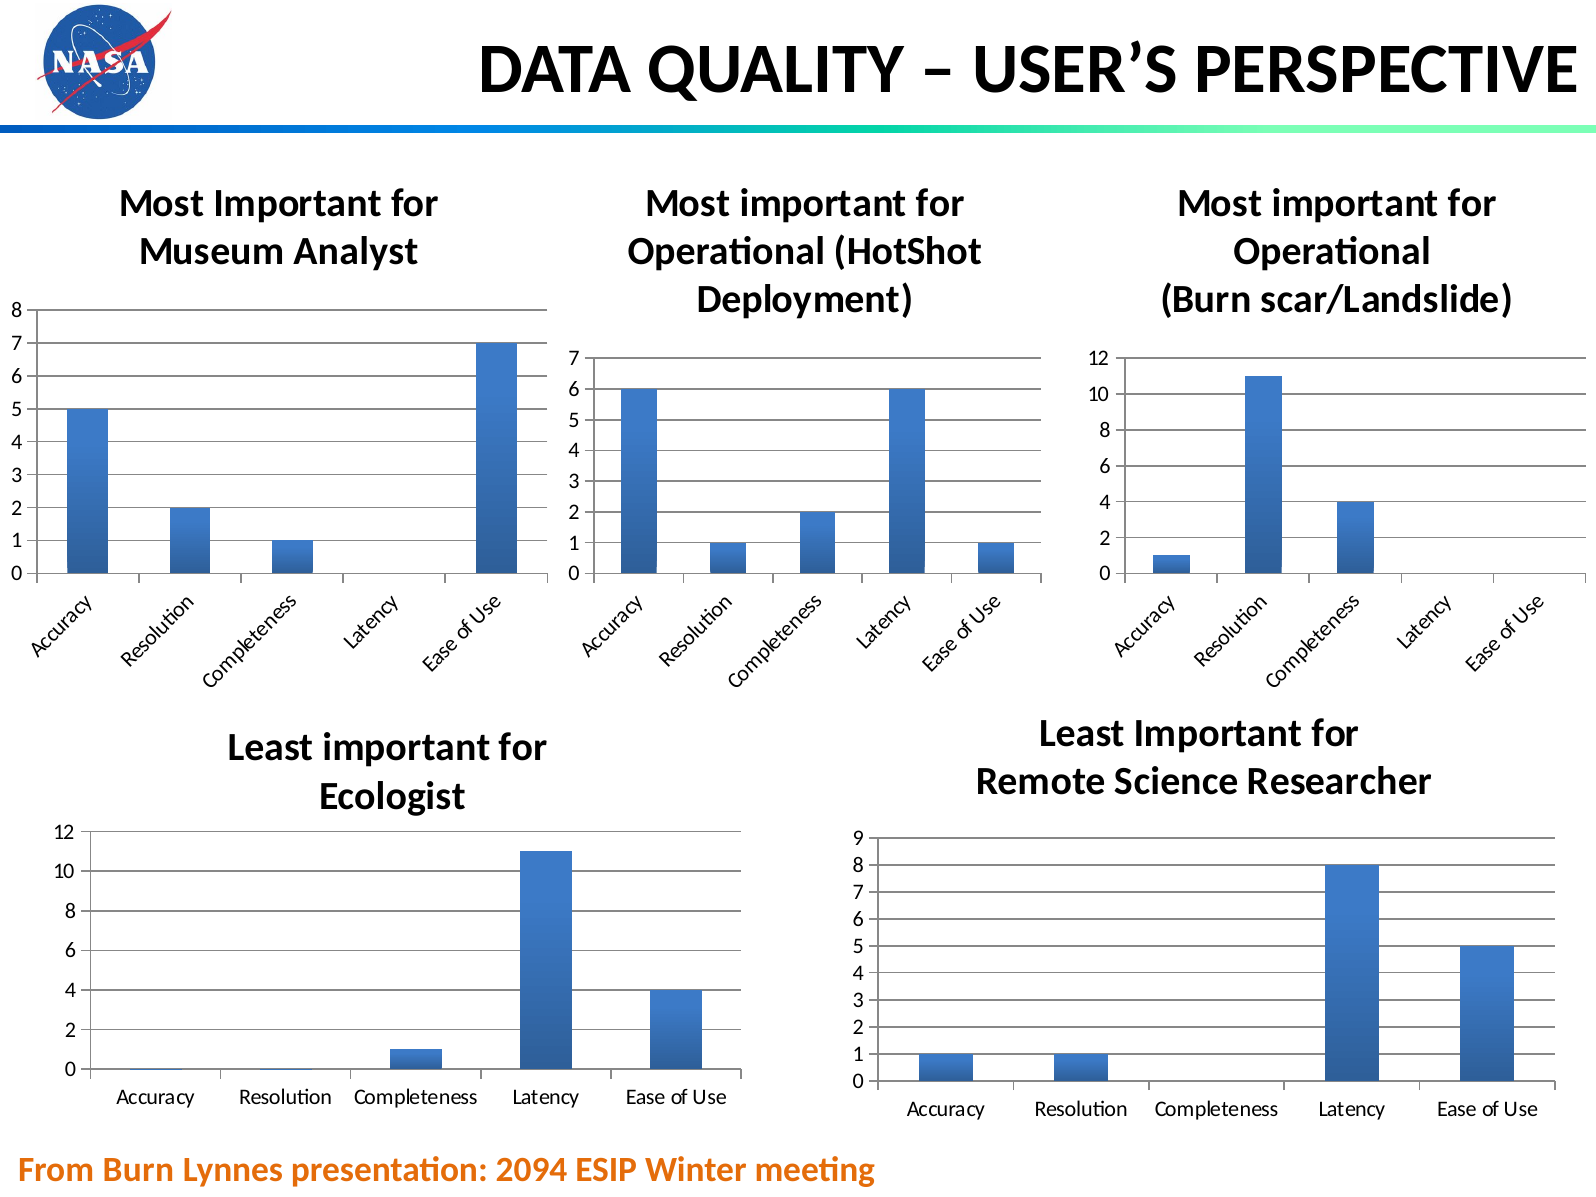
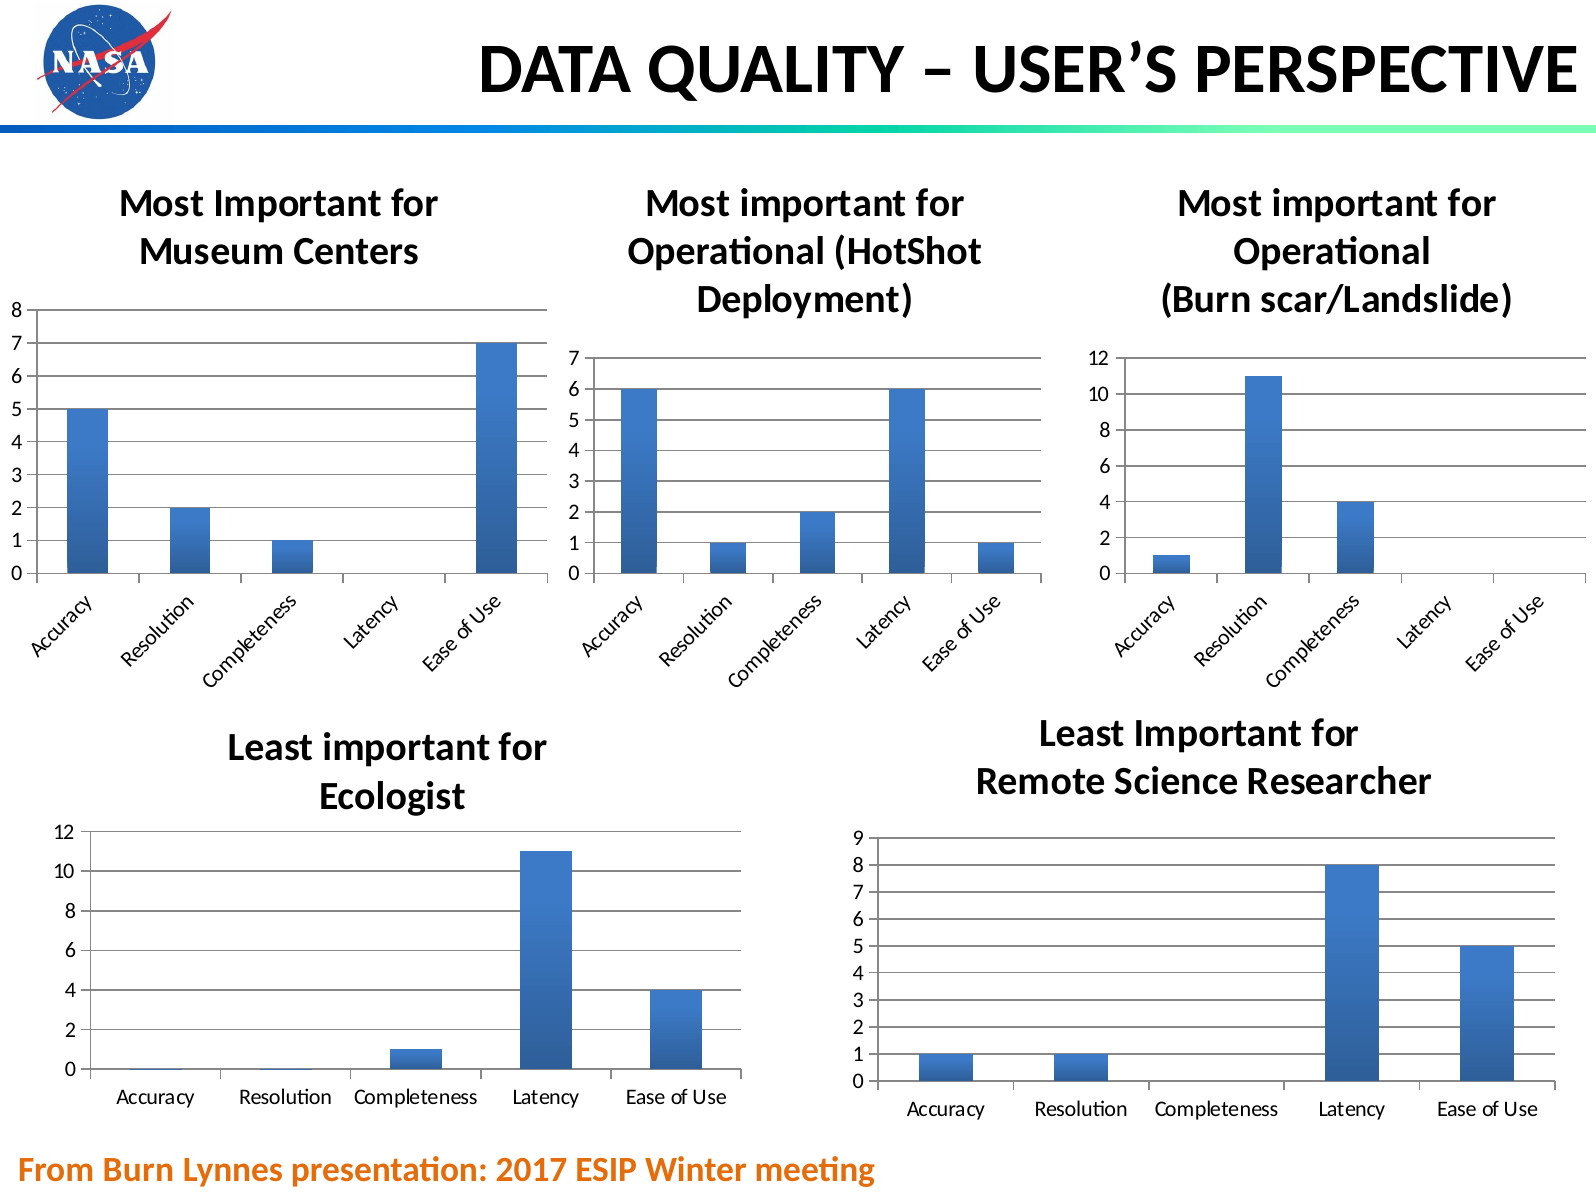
Analyst: Analyst -> Centers
2094: 2094 -> 2017
